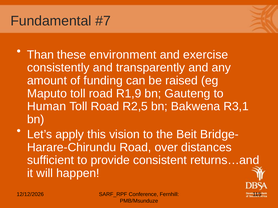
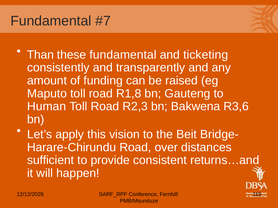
these environment: environment -> fundamental
exercise: exercise -> ticketing
R1,9: R1,9 -> R1,8
R2,5: R2,5 -> R2,3
R3,1: R3,1 -> R3,6
